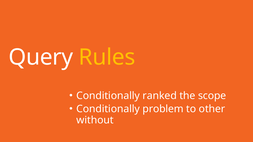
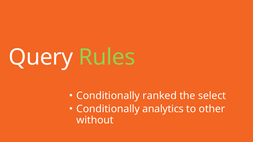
Rules colour: yellow -> light green
scope: scope -> select
problem: problem -> analytics
